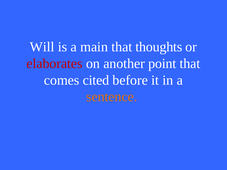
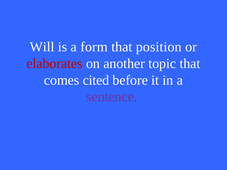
main: main -> form
thoughts: thoughts -> position
point: point -> topic
sentence colour: orange -> purple
